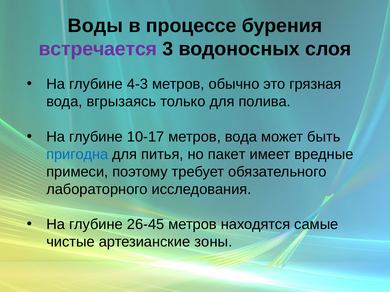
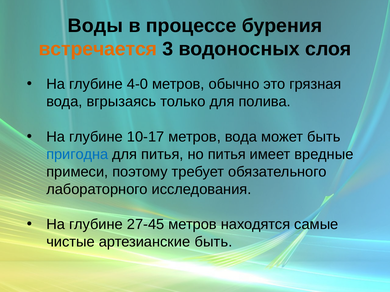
встречается colour: purple -> orange
4-3: 4-3 -> 4-0
но пакет: пакет -> питья
26-45: 26-45 -> 27-45
артезианские зоны: зоны -> быть
